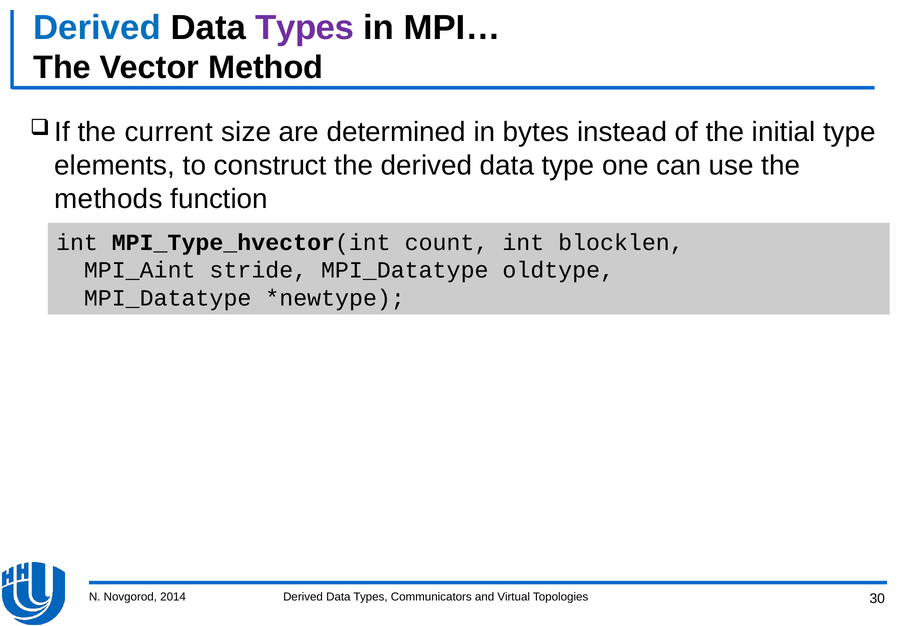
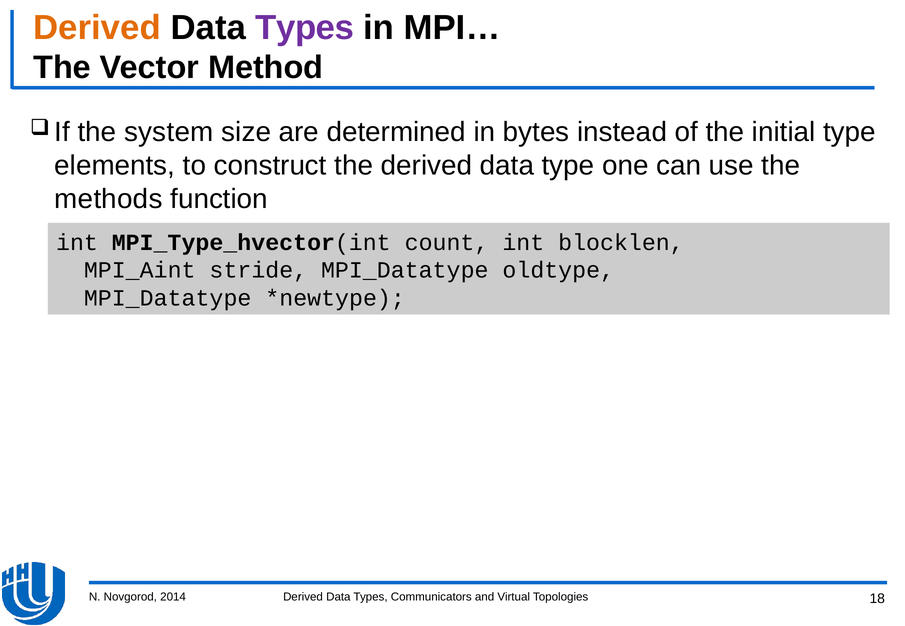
Derived at (97, 28) colour: blue -> orange
current: current -> system
30: 30 -> 18
